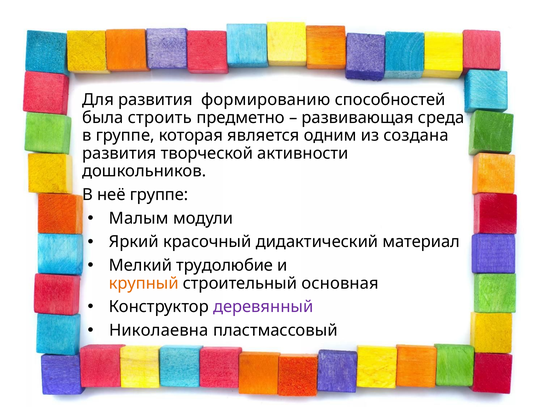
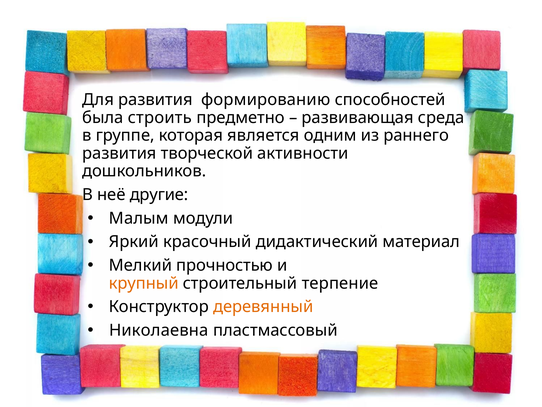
создана: создана -> раннего
неё группе: группе -> другие
трудолюбие: трудолюбие -> прочностью
основная: основная -> терпение
деревянный colour: purple -> orange
